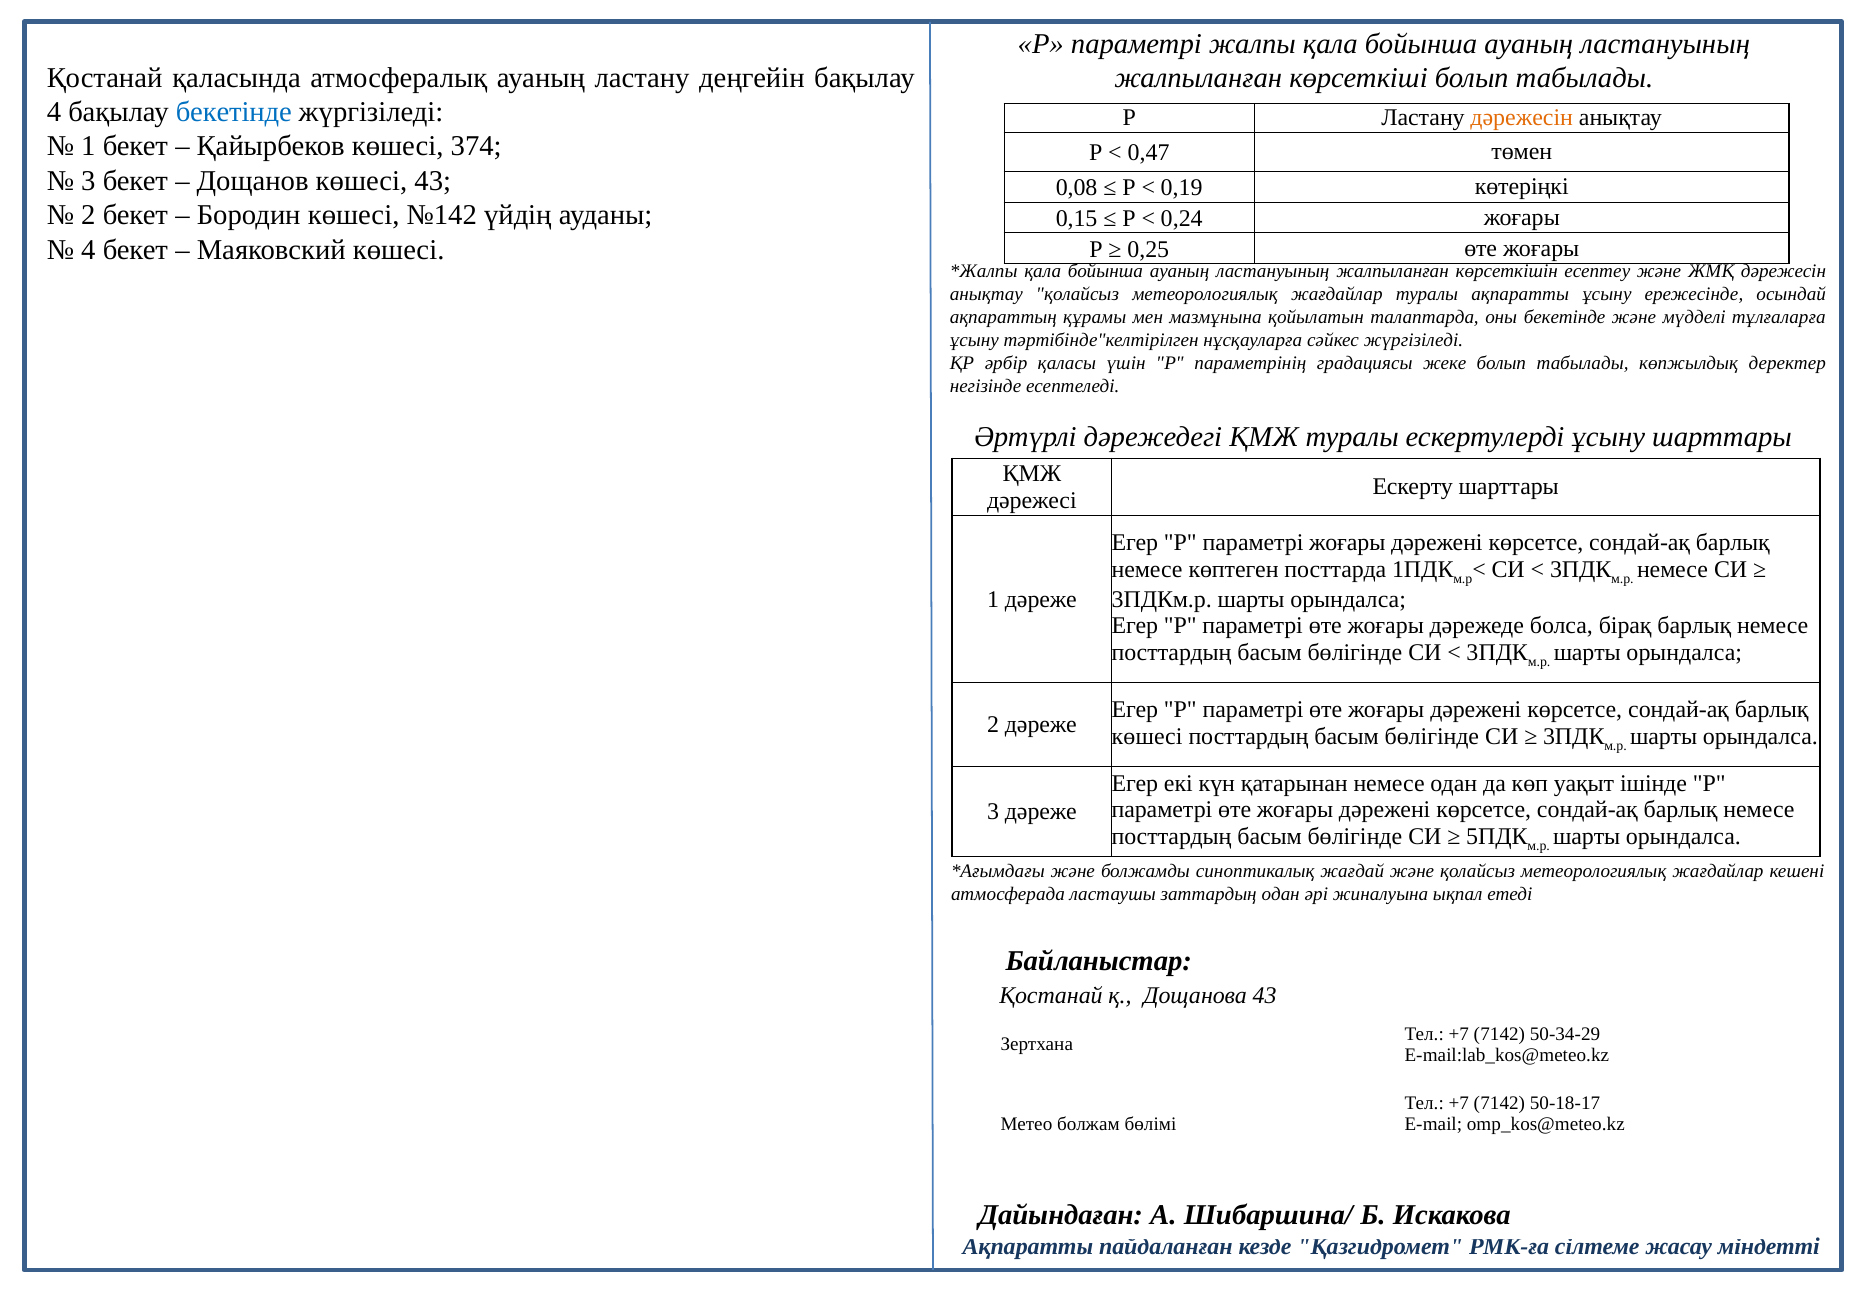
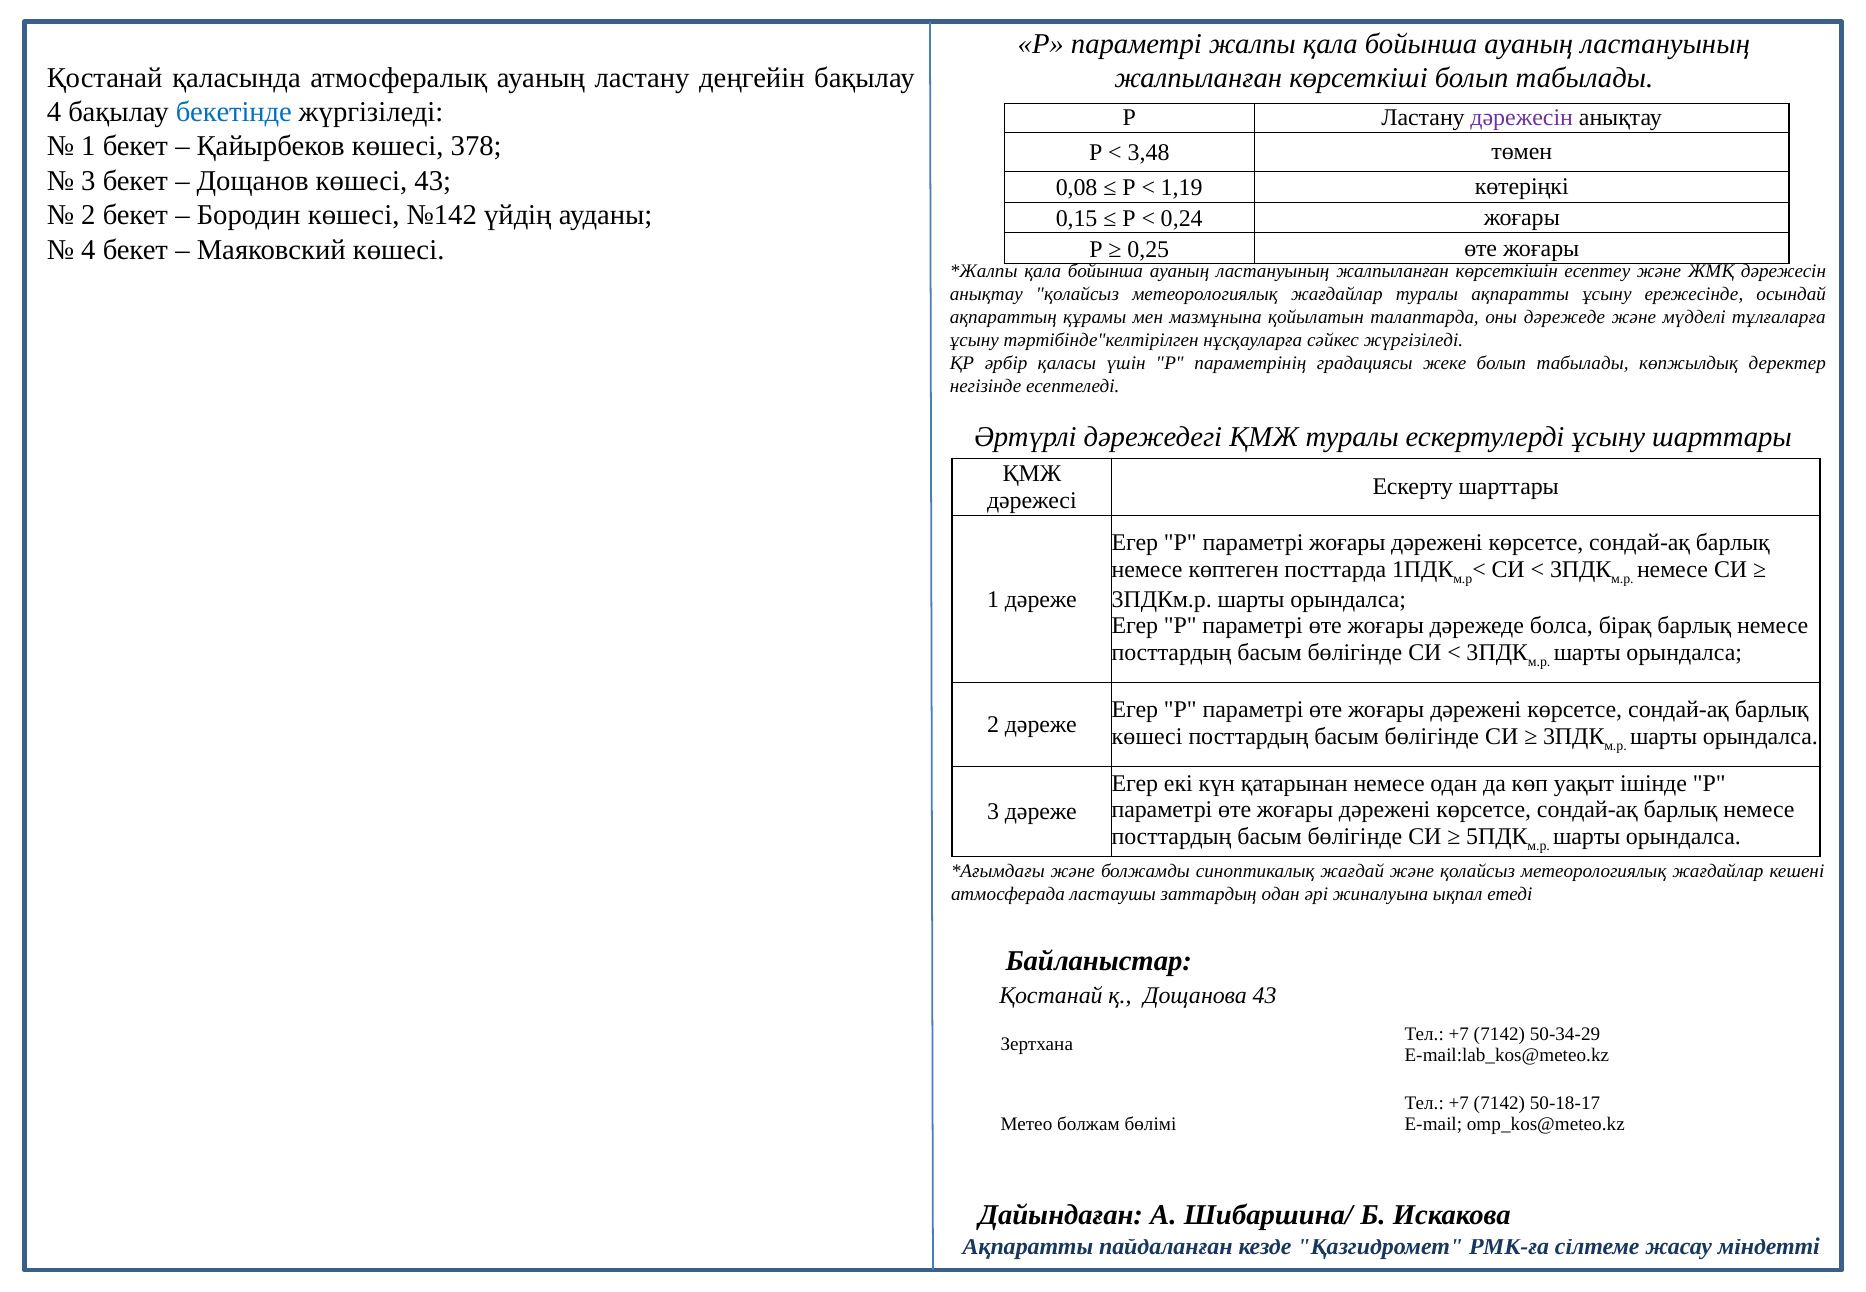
дәрежесін at (1522, 118) colour: orange -> purple
374: 374 -> 378
0,47: 0,47 -> 3,48
0,19: 0,19 -> 1,19
оны бекетінде: бекетінде -> дәрежеде
